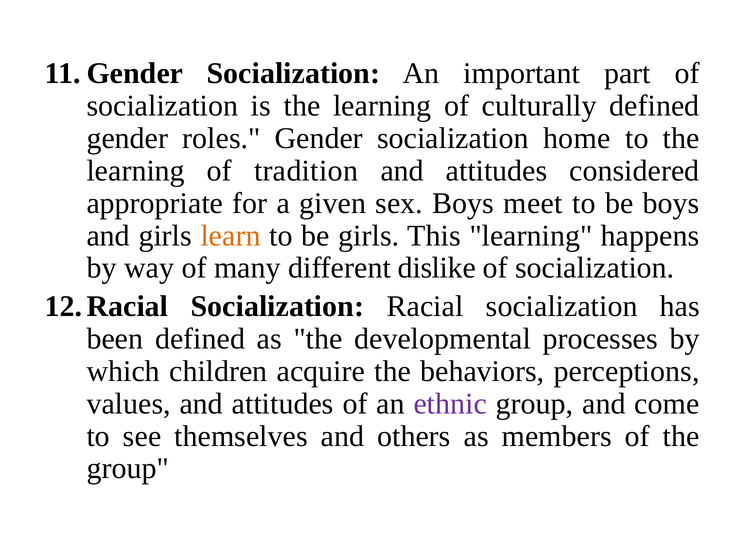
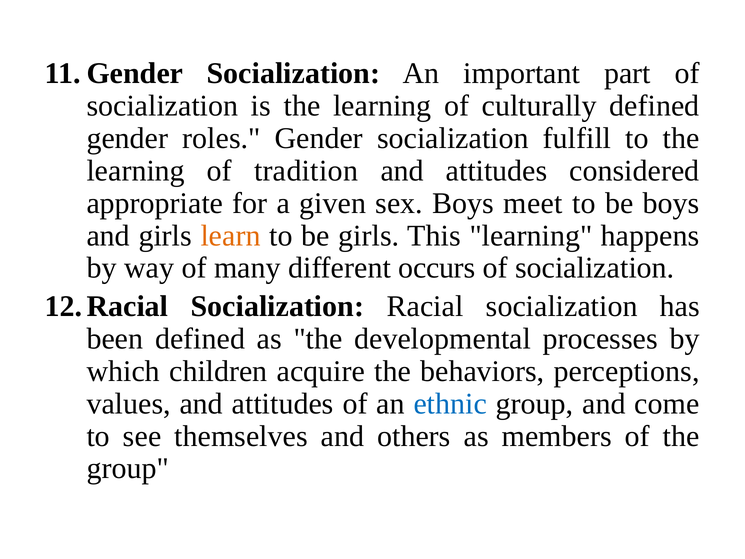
home: home -> fulfill
dislike: dislike -> occurs
ethnic colour: purple -> blue
